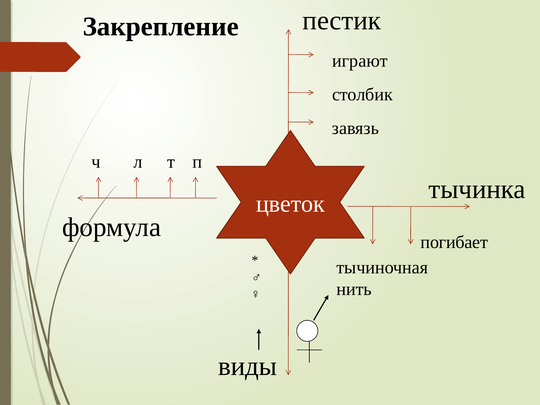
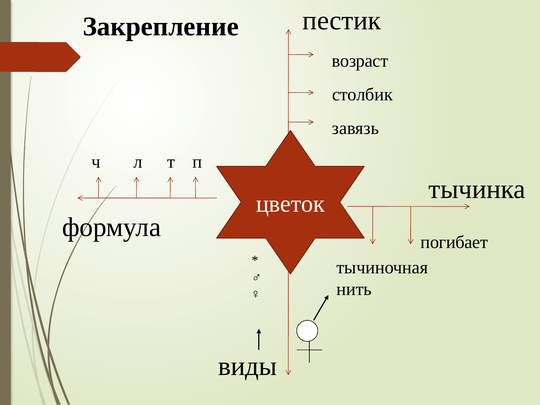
играют: играют -> возраст
